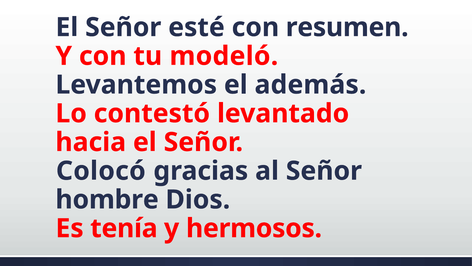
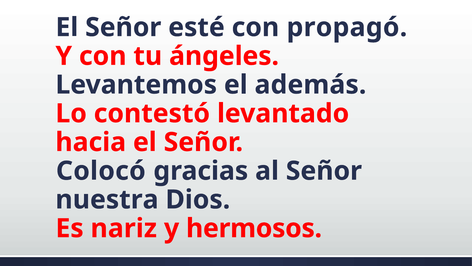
resumen: resumen -> propagó
modeló: modeló -> ángeles
hombre: hombre -> nuestra
tenía: tenía -> nariz
